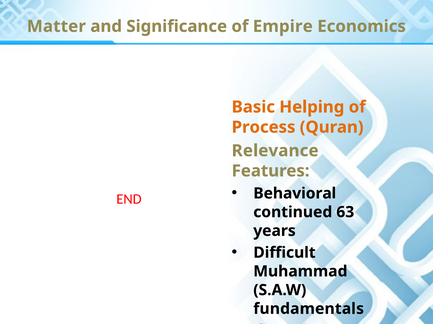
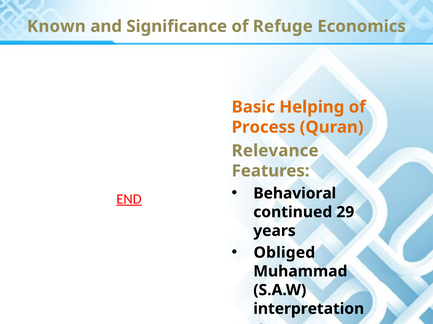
Matter: Matter -> Known
Empire: Empire -> Refuge
END underline: none -> present
63: 63 -> 29
Difficult: Difficult -> Obliged
fundamentals: fundamentals -> interpretation
